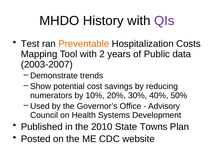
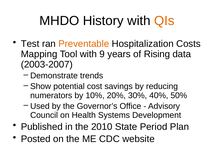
QIs colour: purple -> orange
2: 2 -> 9
Public: Public -> Rising
Towns: Towns -> Period
